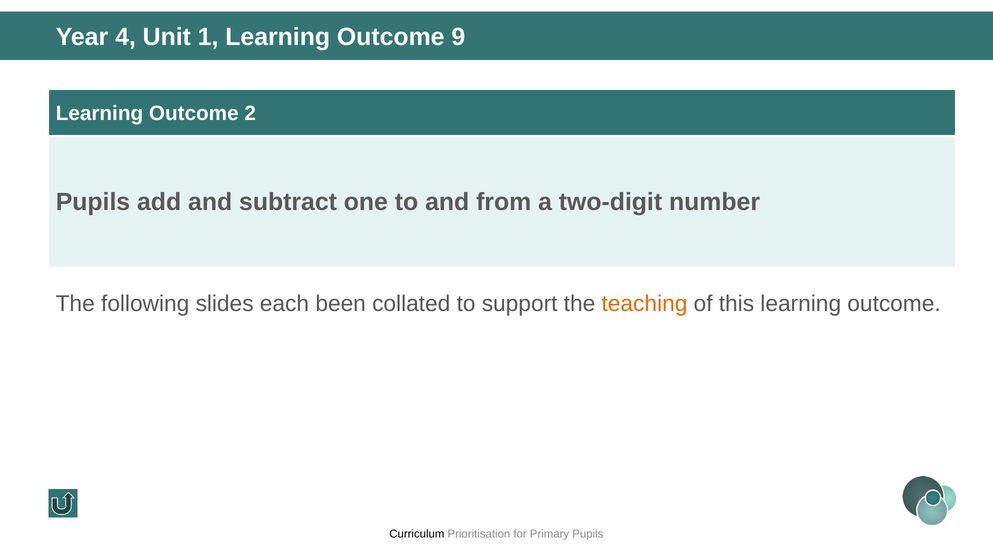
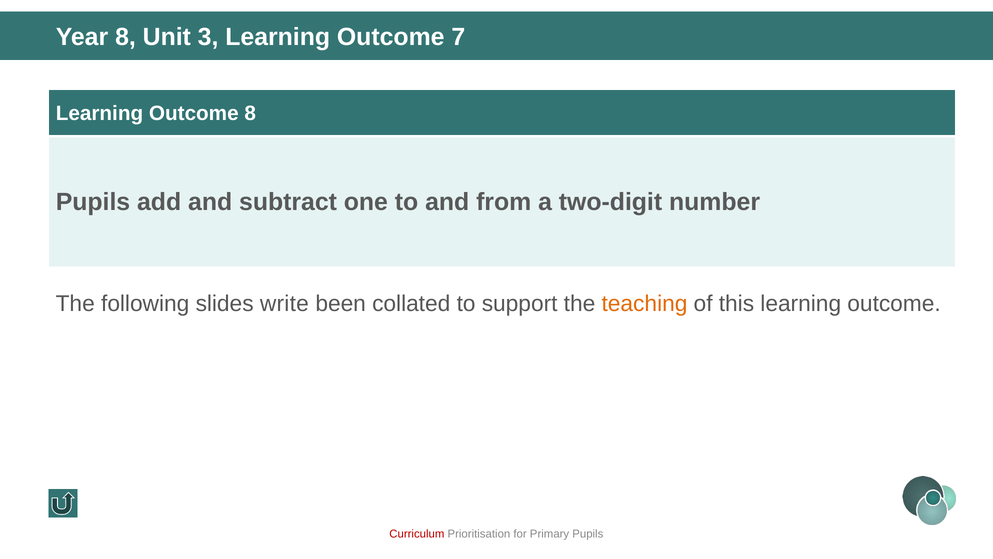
Year 4: 4 -> 8
1: 1 -> 3
9: 9 -> 7
Outcome 2: 2 -> 8
each: each -> write
Curriculum colour: black -> red
